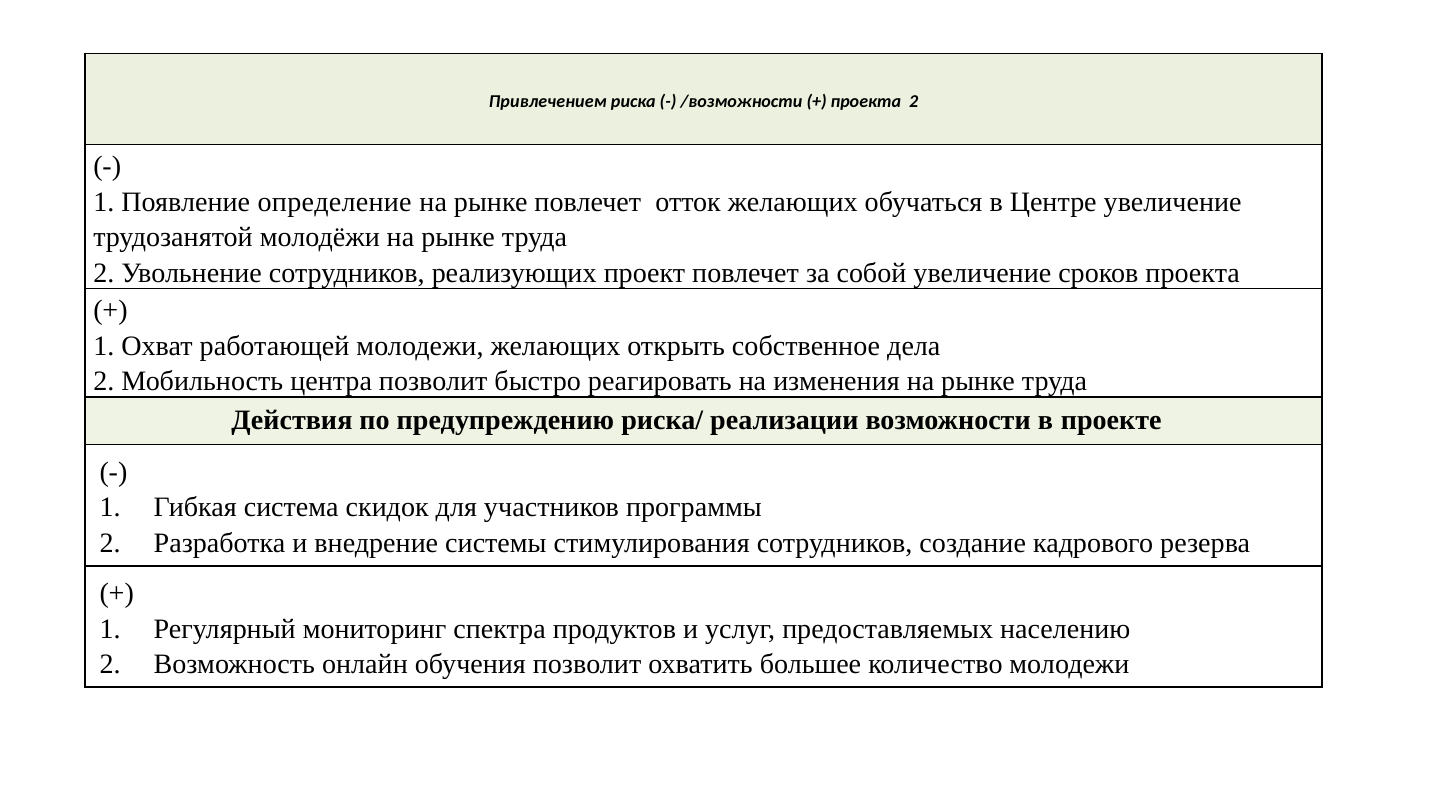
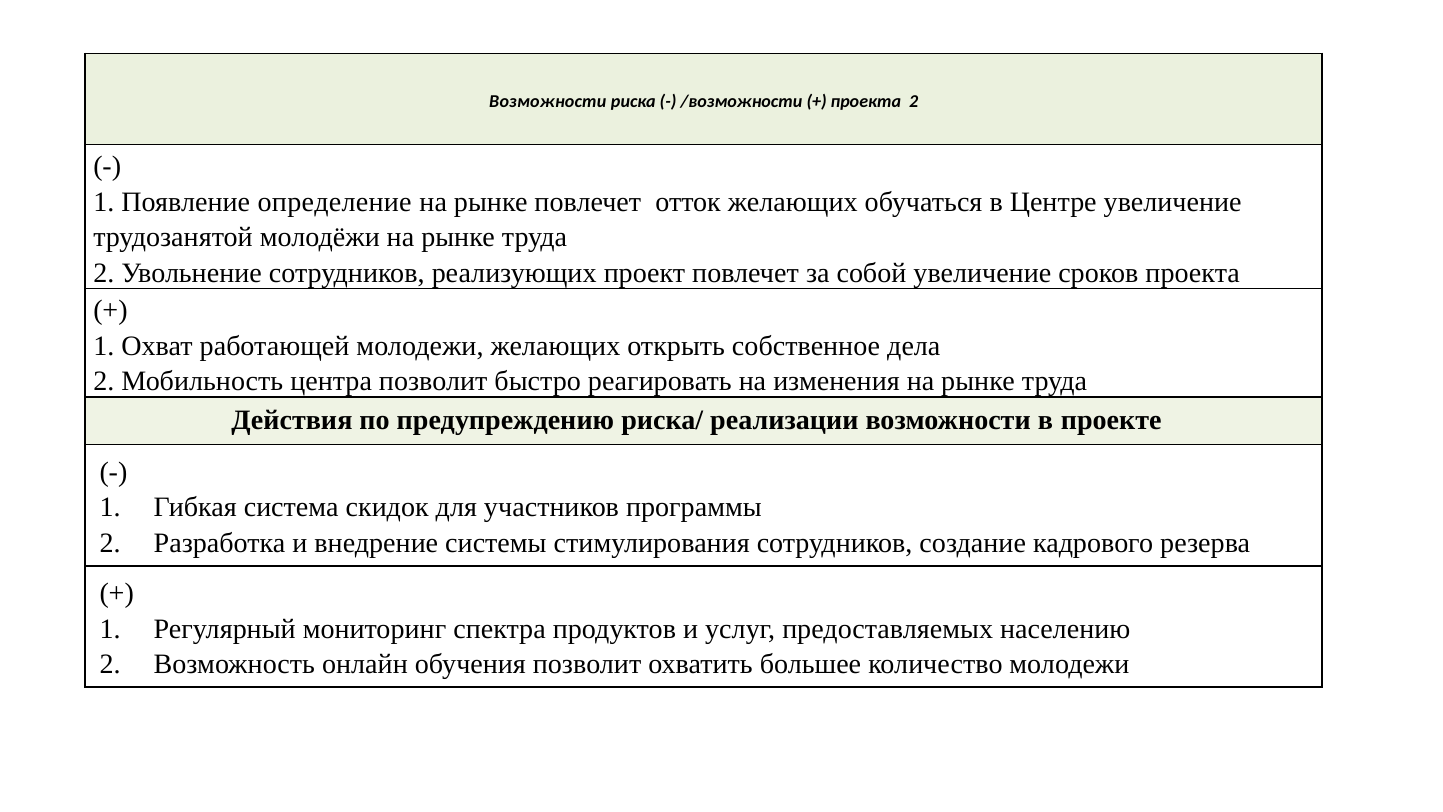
Привлечением at (548, 102): Привлечением -> Возможности
